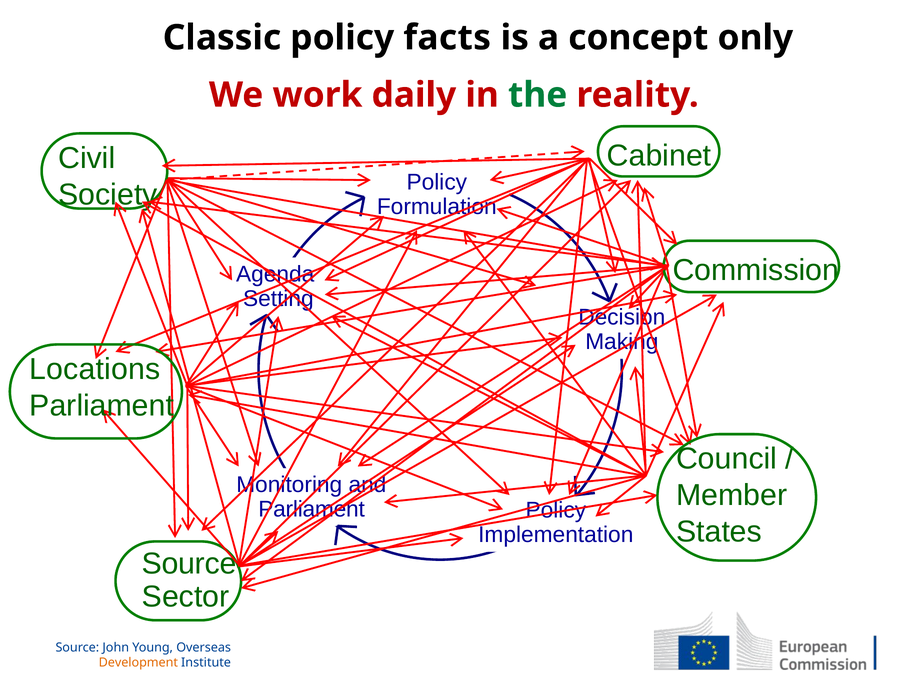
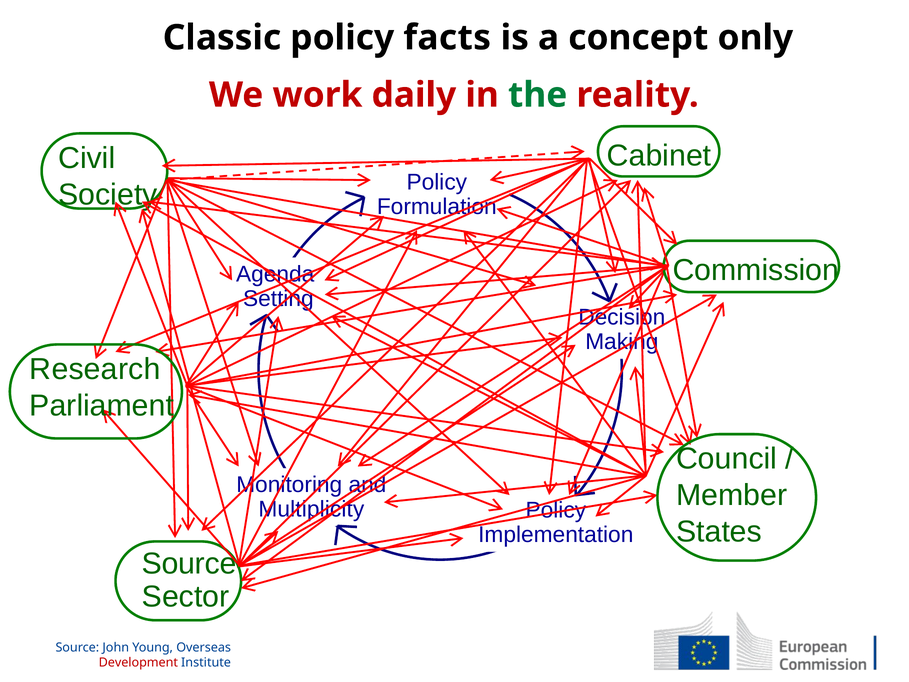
Locations: Locations -> Research
Parliament at (312, 509): Parliament -> Multiplicity
Development colour: orange -> red
